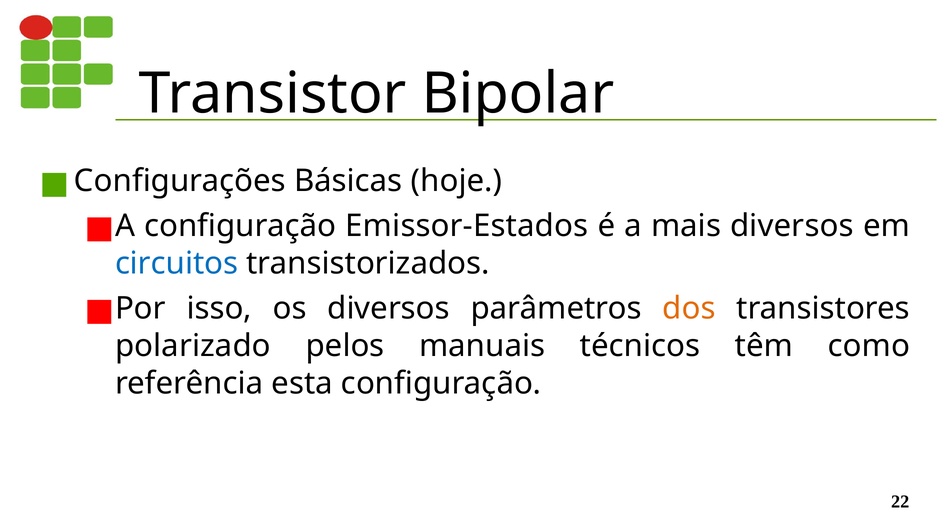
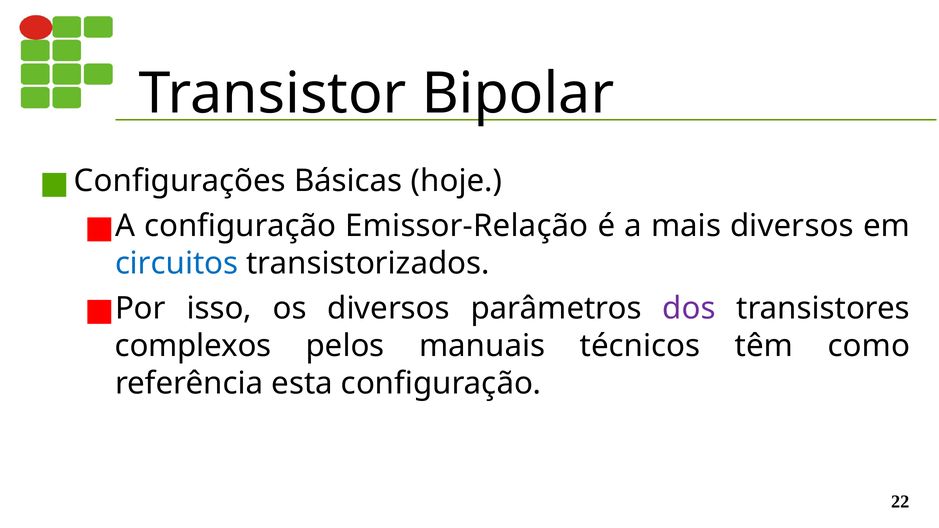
Emissor-Estados: Emissor-Estados -> Emissor-Relação
dos colour: orange -> purple
polarizado: polarizado -> complexos
